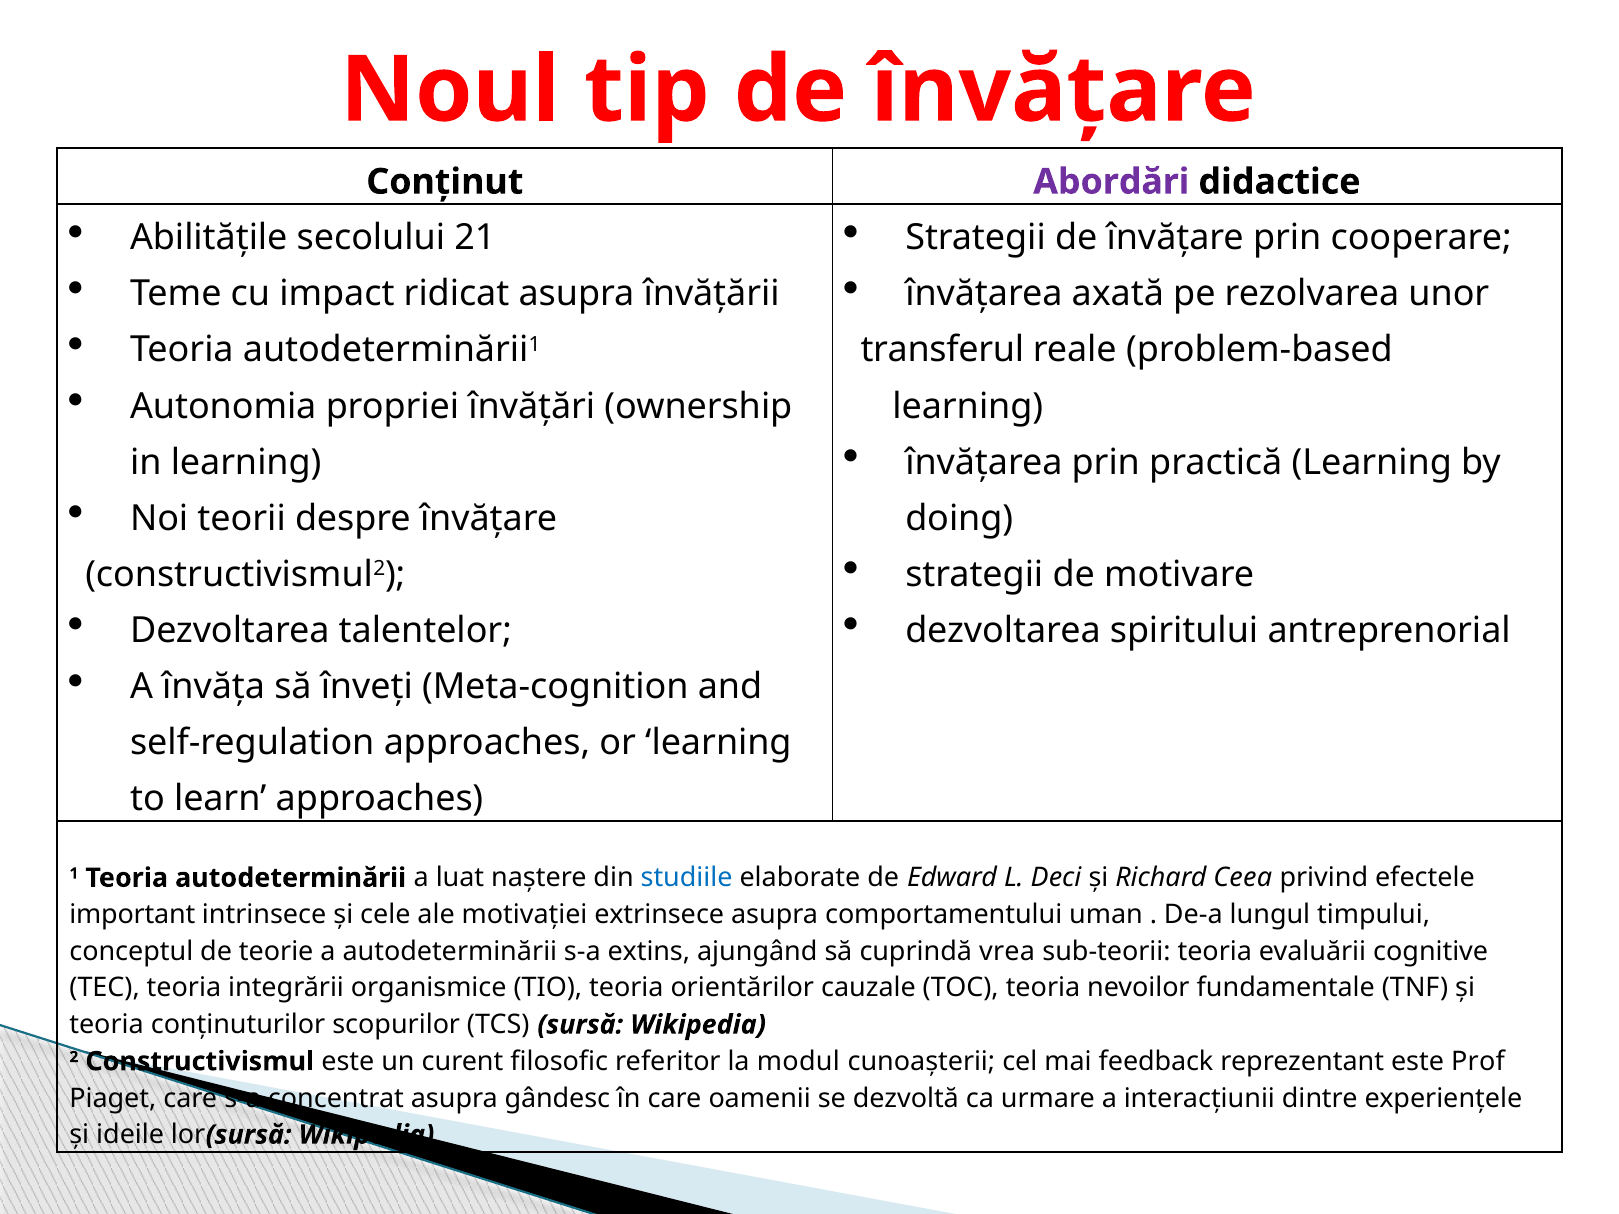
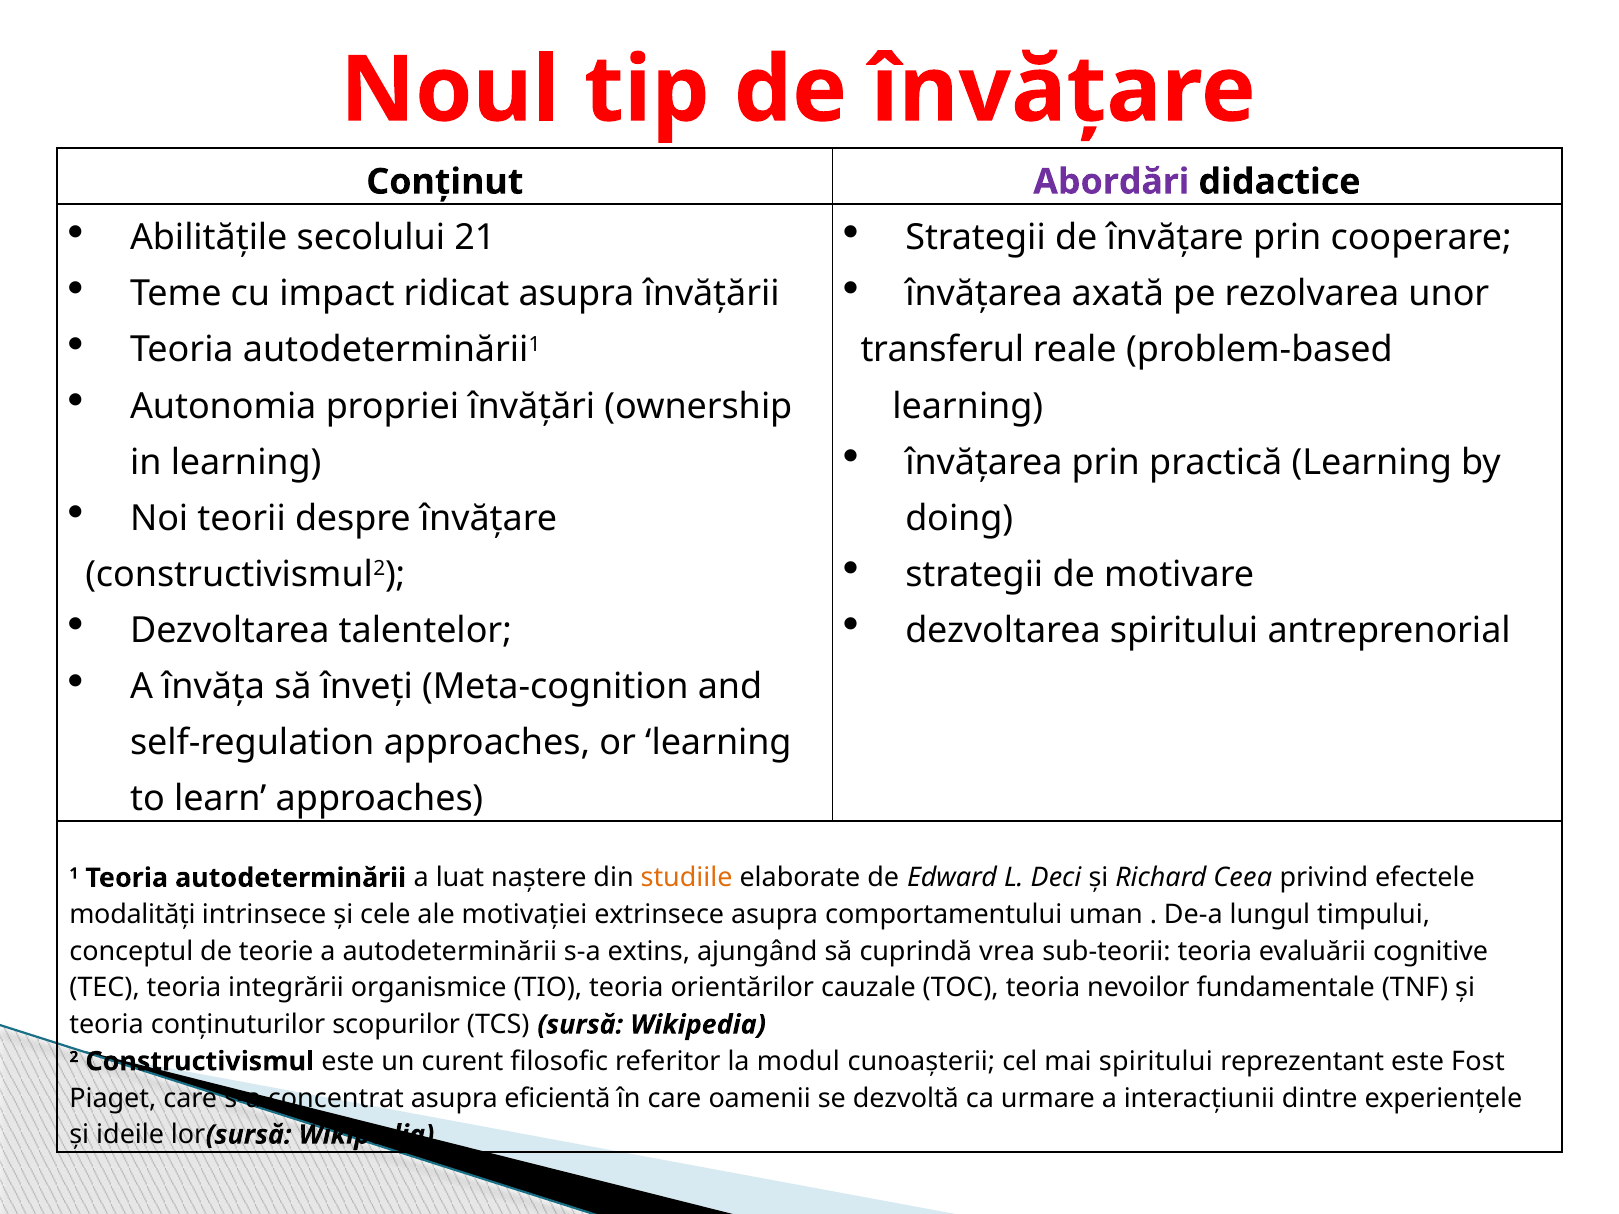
studiile colour: blue -> orange
important: important -> modalități
mai feedback: feedback -> spiritului
Prof: Prof -> Fost
gândesc: gândesc -> eficientă
